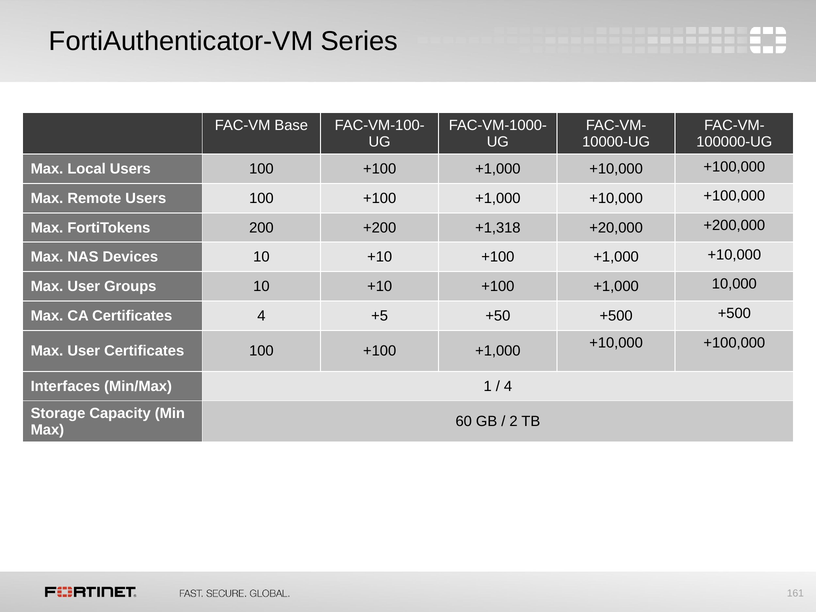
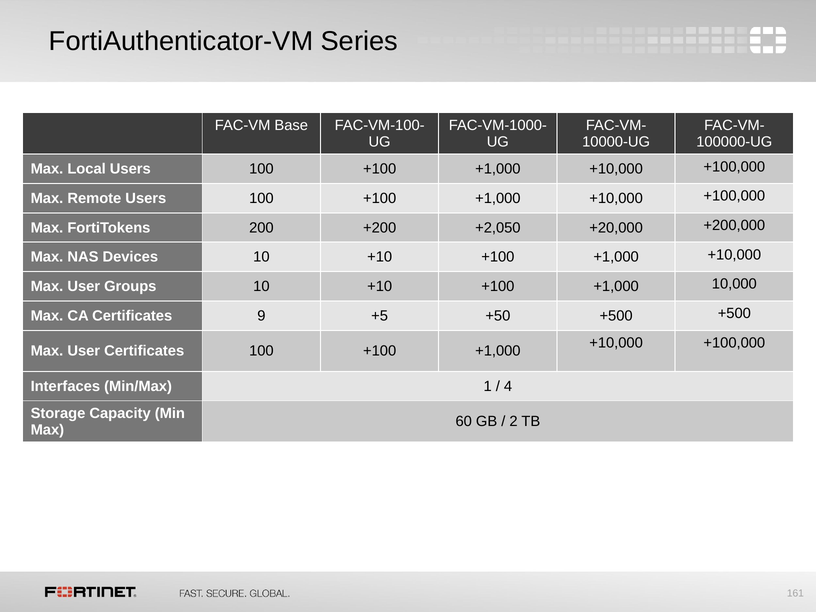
+1,318: +1,318 -> +2,050
Certificates 4: 4 -> 9
